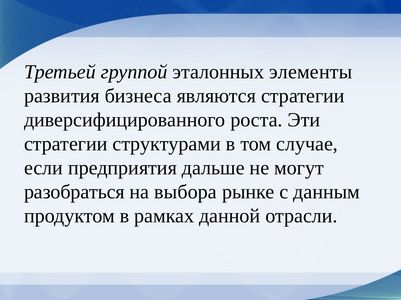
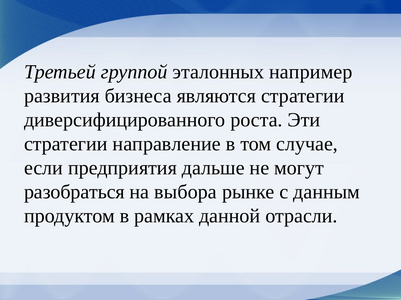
элементы: элементы -> например
структурами: структурами -> направление
